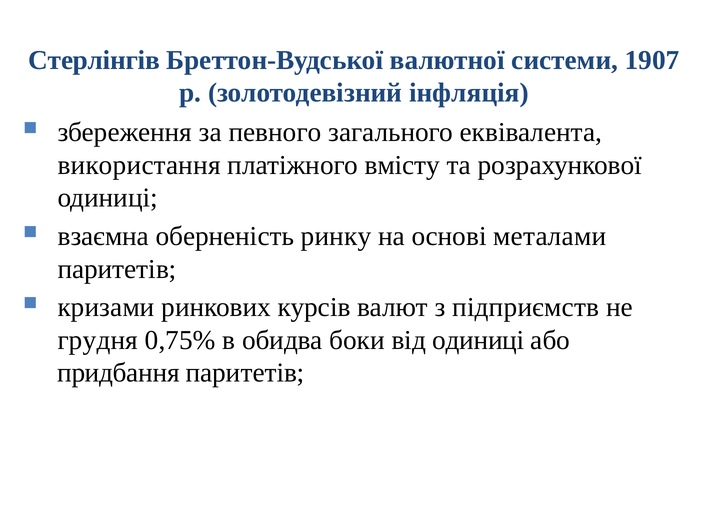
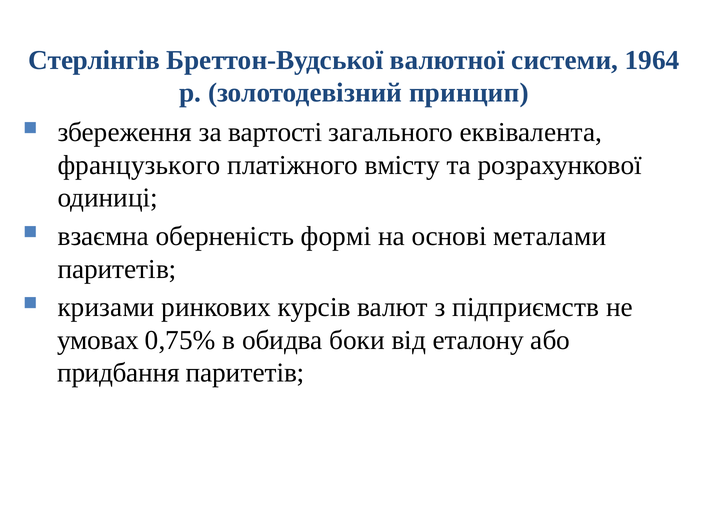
1907: 1907 -> 1964
інфляція: інфляція -> принцип
певного: певного -> вартості
використання: використання -> французького
ринку: ринку -> формі
грудня: грудня -> умовах
від одиниці: одиниці -> еталону
